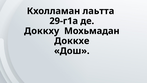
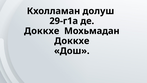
лаьтта: лаьтта -> долуш
Доккху at (42, 31): Доккху -> Доккхе
